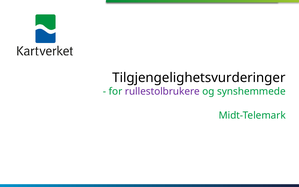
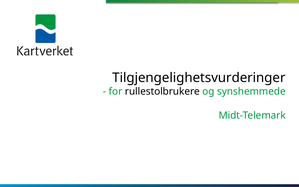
rullestolbrukere colour: purple -> black
